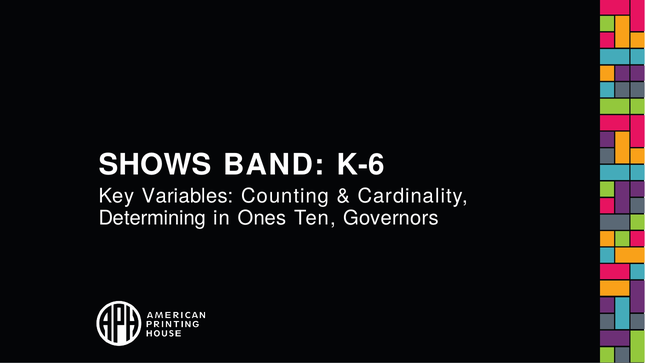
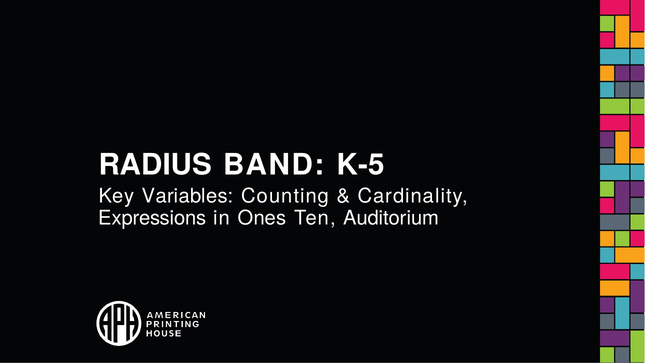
SHOWS: SHOWS -> RADIUS
K-6: K-6 -> K-5
Determining: Determining -> Expressions
Governors: Governors -> Auditorium
